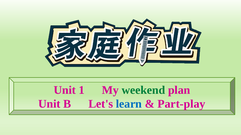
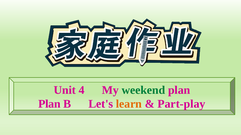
1: 1 -> 4
Unit at (49, 104): Unit -> Plan
learn colour: blue -> orange
